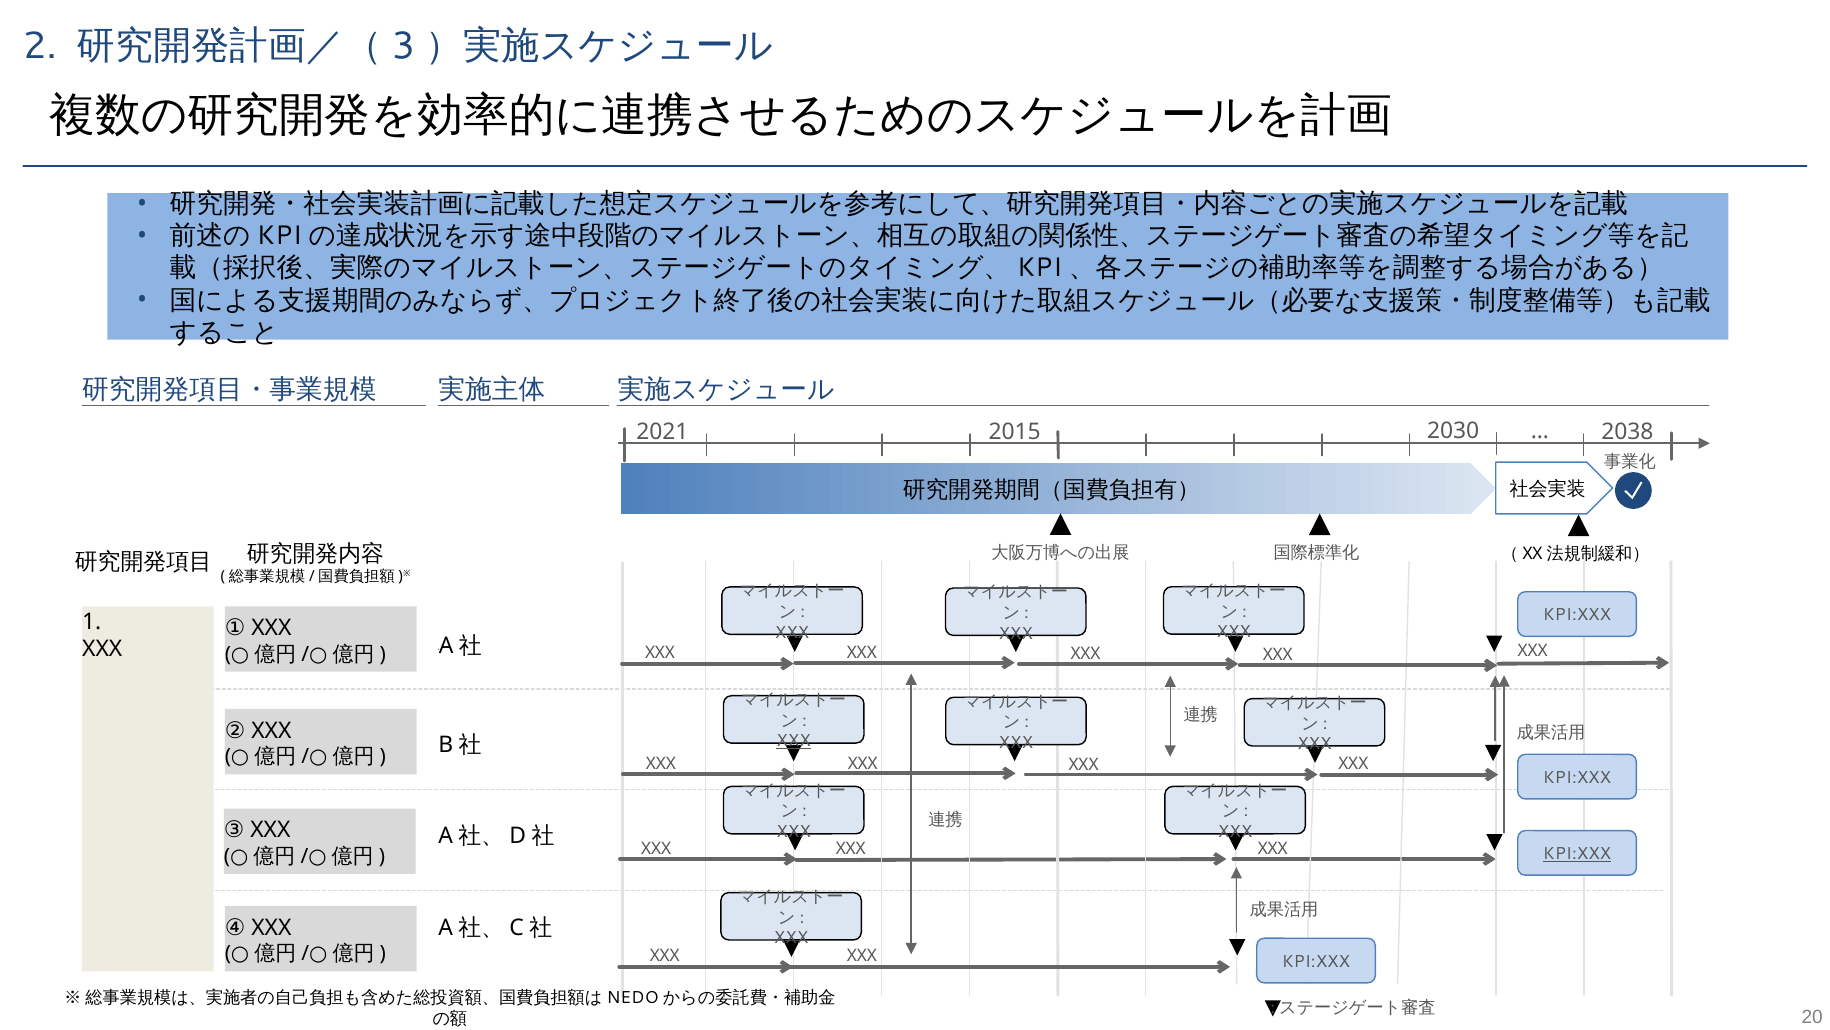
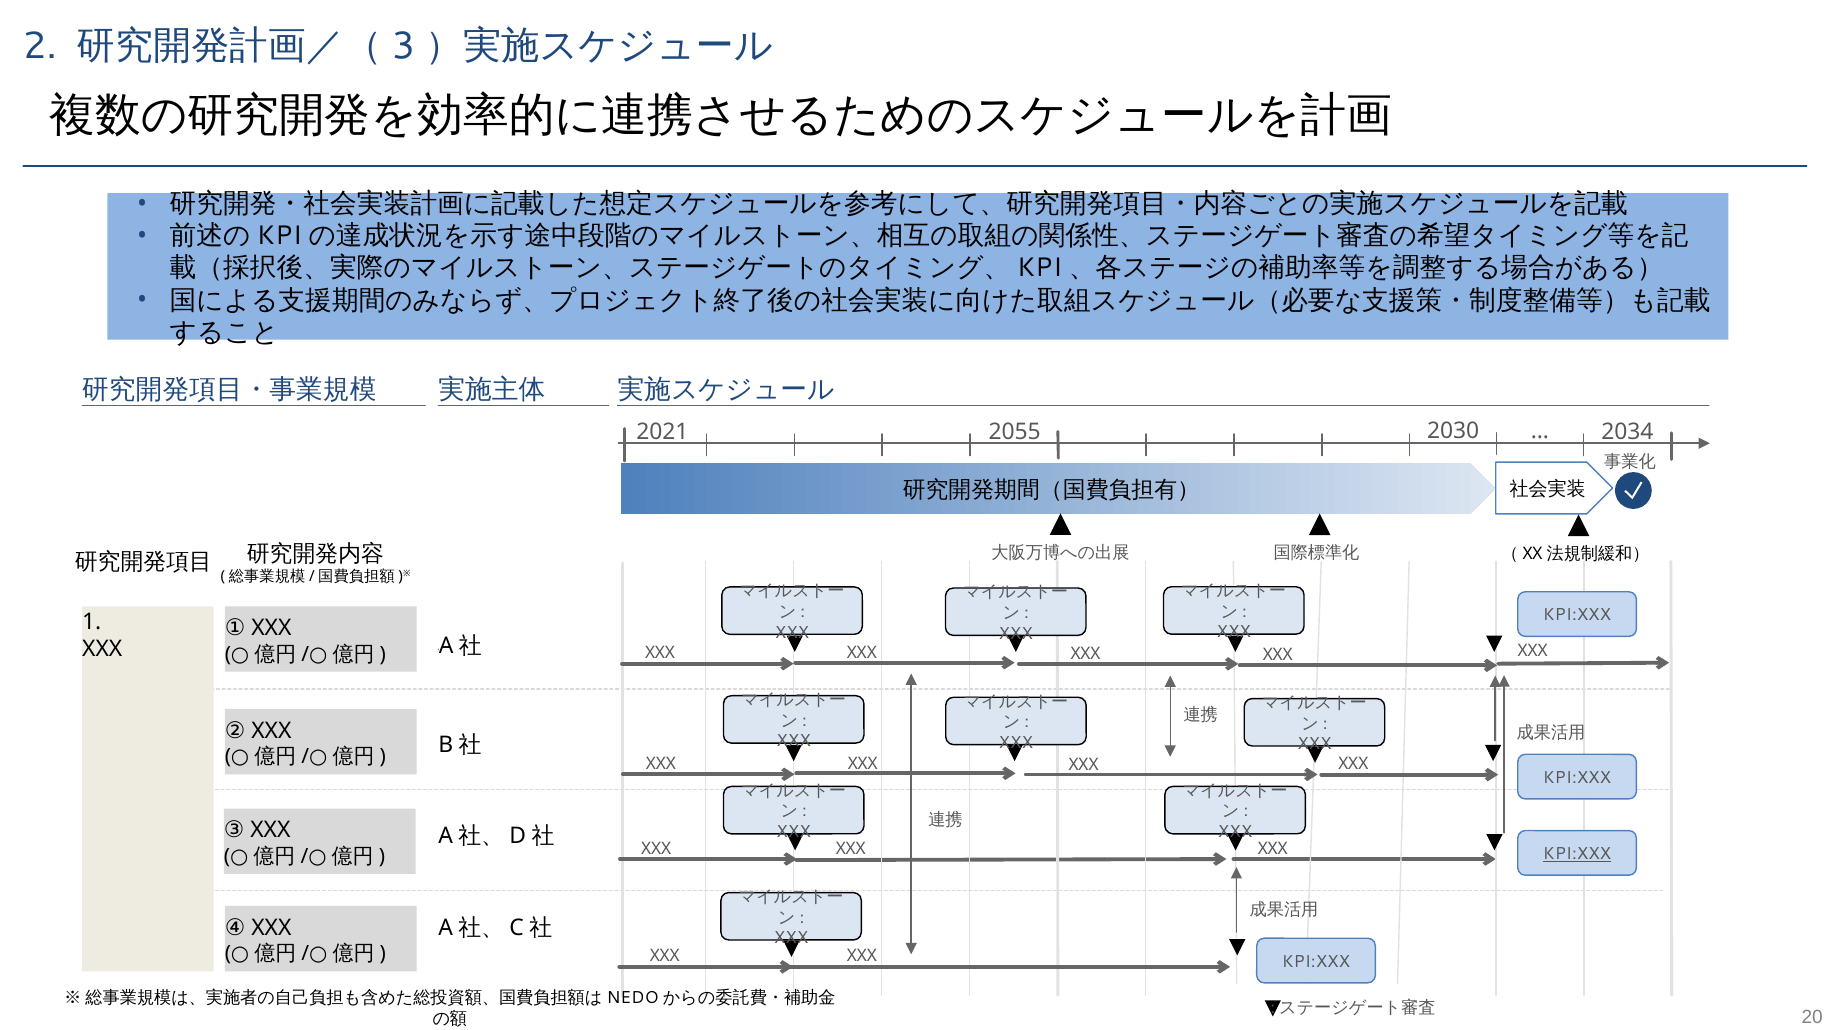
2015: 2015 -> 2055
2038: 2038 -> 2034
XXX at (794, 741) underline: present -> none
